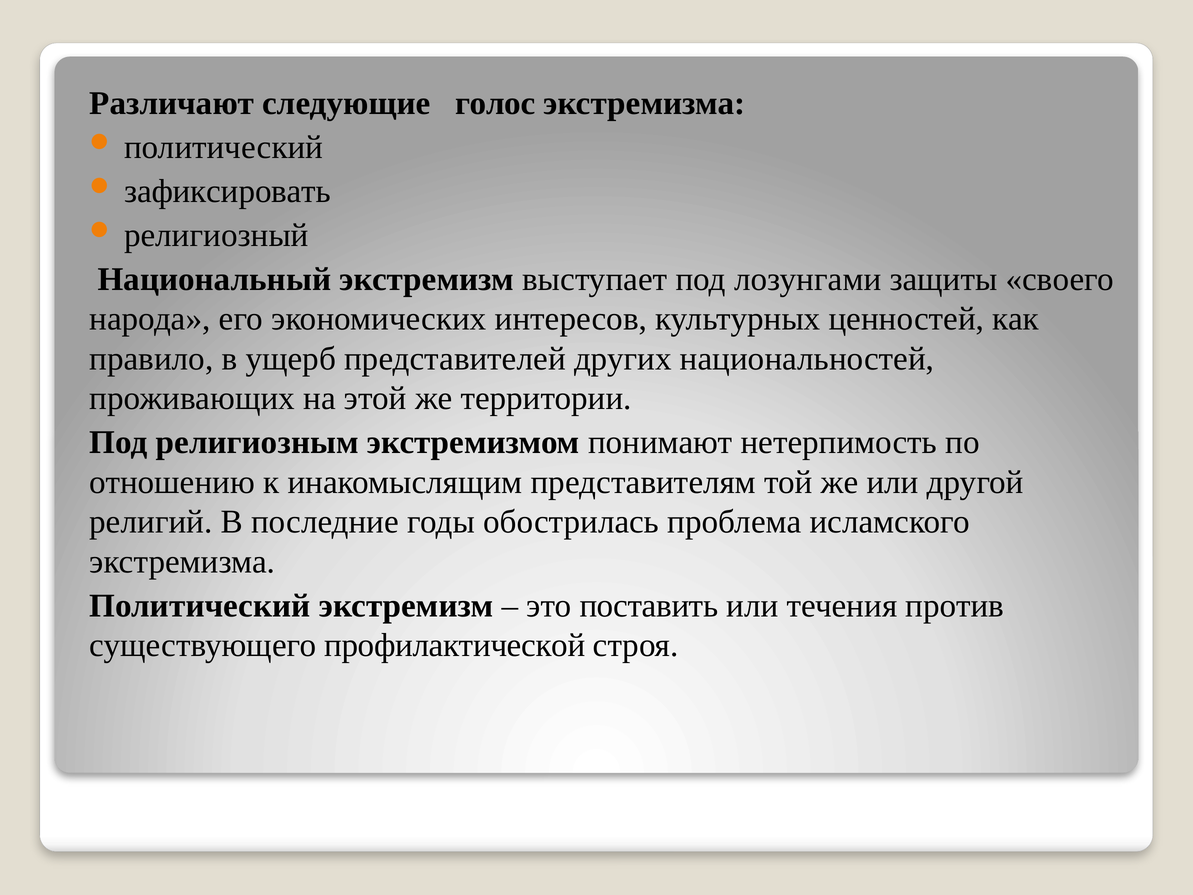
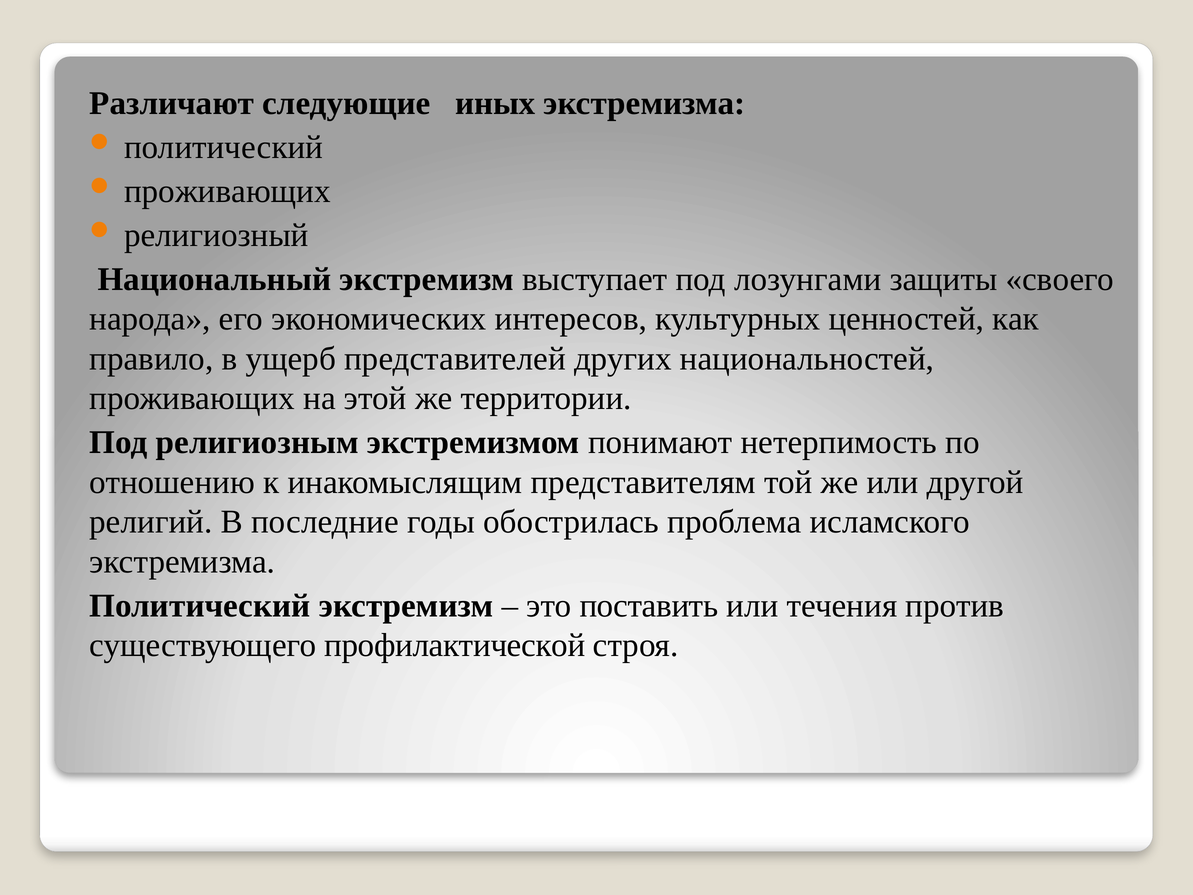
голос: голос -> иных
зафиксировать at (228, 191): зафиксировать -> проживающих
